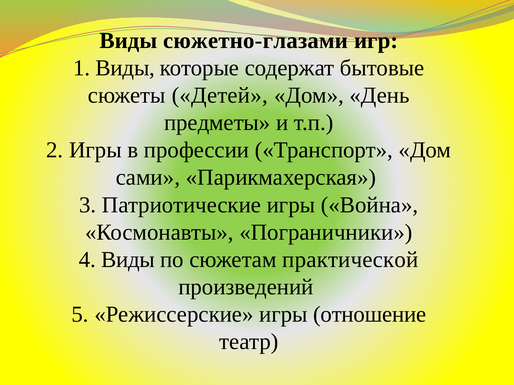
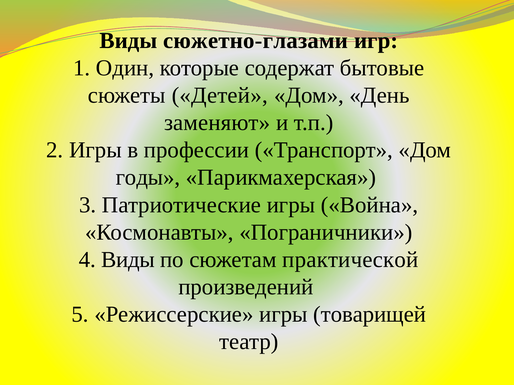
1 Виды: Виды -> Один
предметы: предметы -> заменяют
сами: сами -> годы
отношение: отношение -> товарищей
